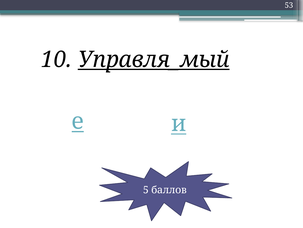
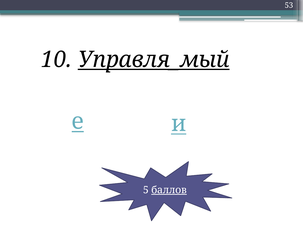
баллов underline: none -> present
